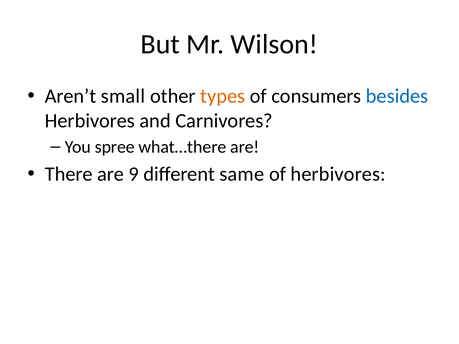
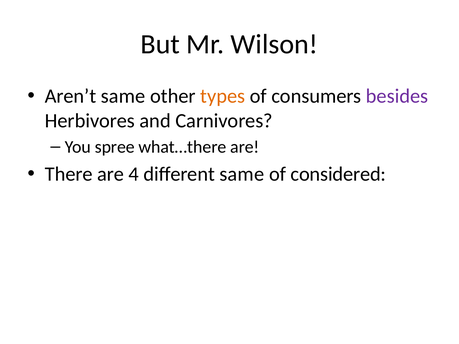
Aren’t small: small -> same
besides colour: blue -> purple
9: 9 -> 4
of herbivores: herbivores -> considered
